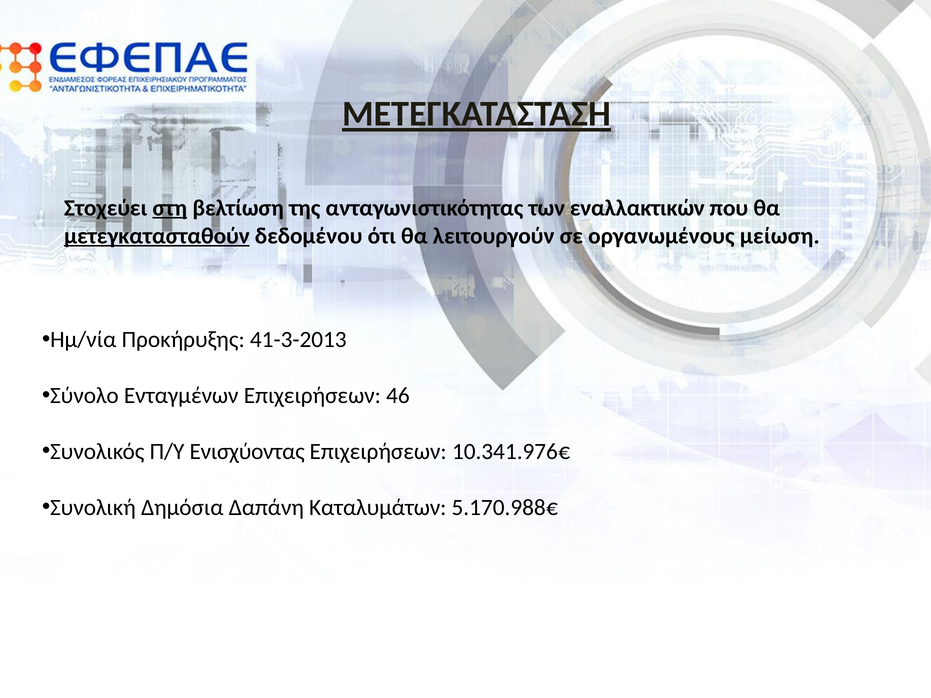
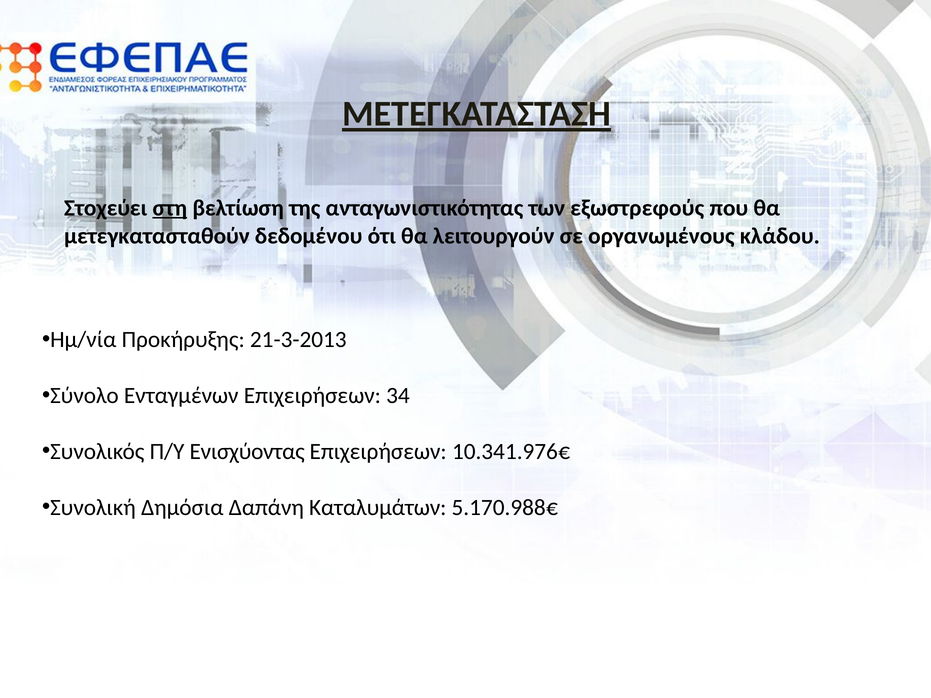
εναλλακτικών: εναλλακτικών -> εξωστρεφούς
μετεγκατασταθούν underline: present -> none
μείωση: μείωση -> κλάδου
41-3-2013: 41-3-2013 -> 21-3-2013
46: 46 -> 34
